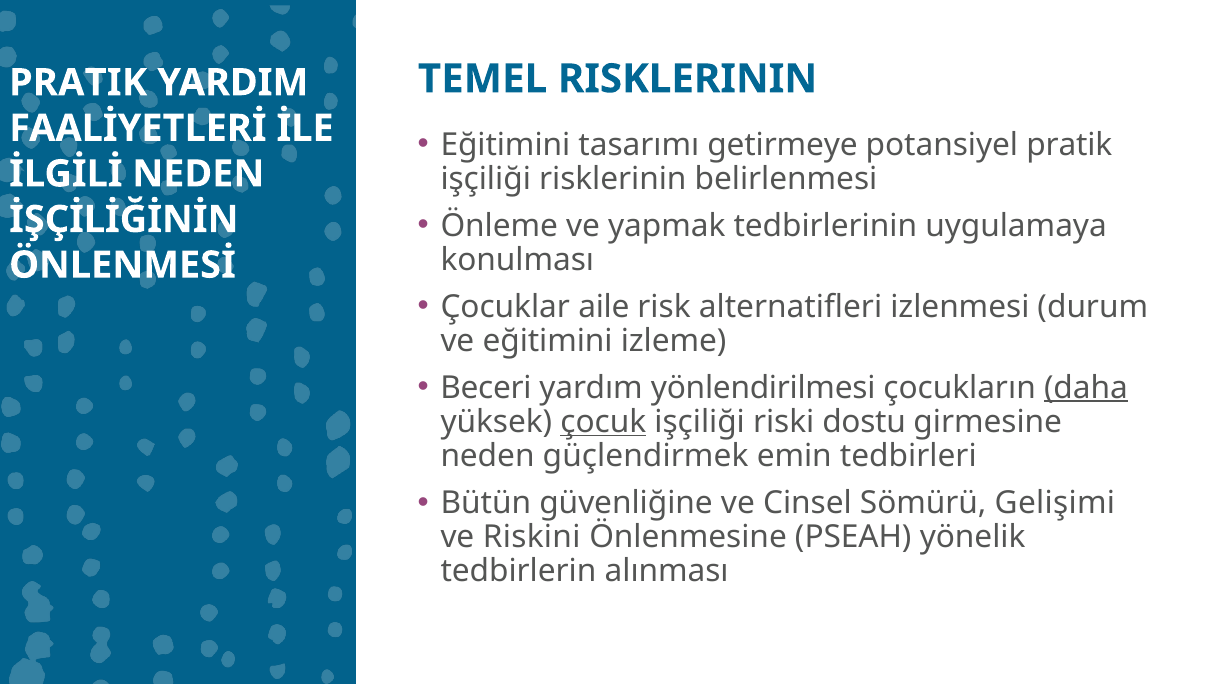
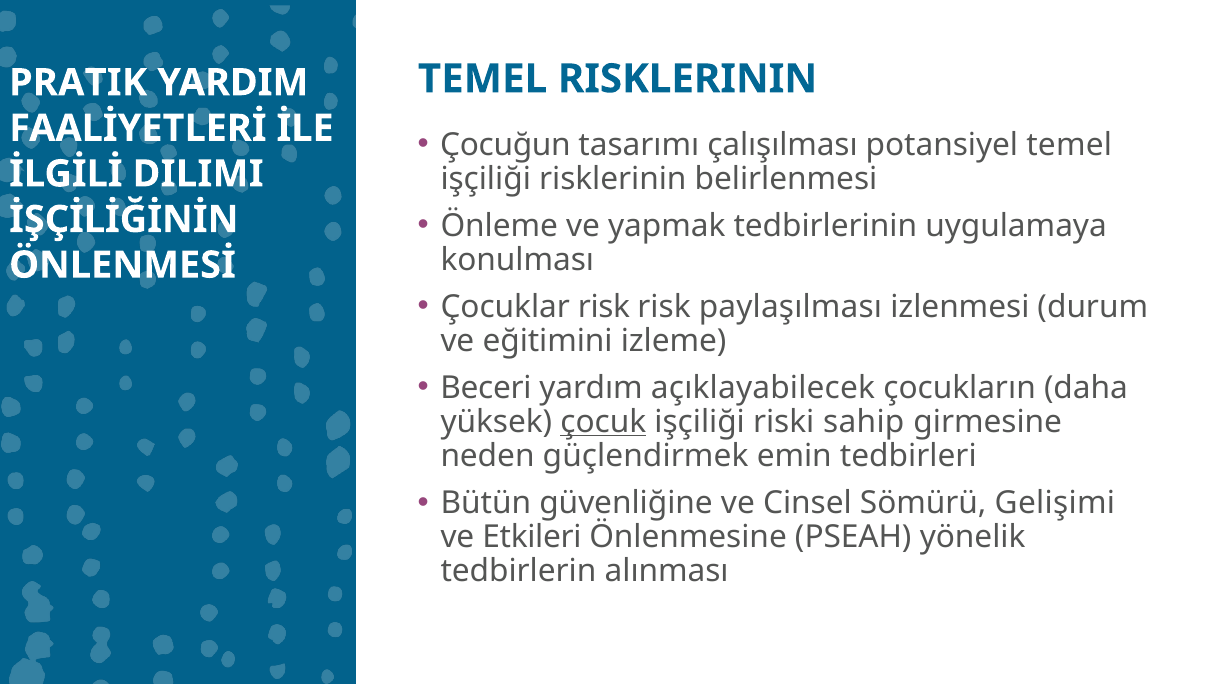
Eğitimini at (505, 145): Eğitimini -> Çocuğun
getirmeye: getirmeye -> çalışılması
potansiyel pratik: pratik -> temel
İLGİLİ NEDEN: NEDEN -> DILIMI
Çocuklar aile: aile -> risk
alternatifleri: alternatifleri -> paylaşılması
yönlendirilmesi: yönlendirilmesi -> açıklayabilecek
daha underline: present -> none
dostu: dostu -> sahip
Riskini: Riskini -> Etkileri
